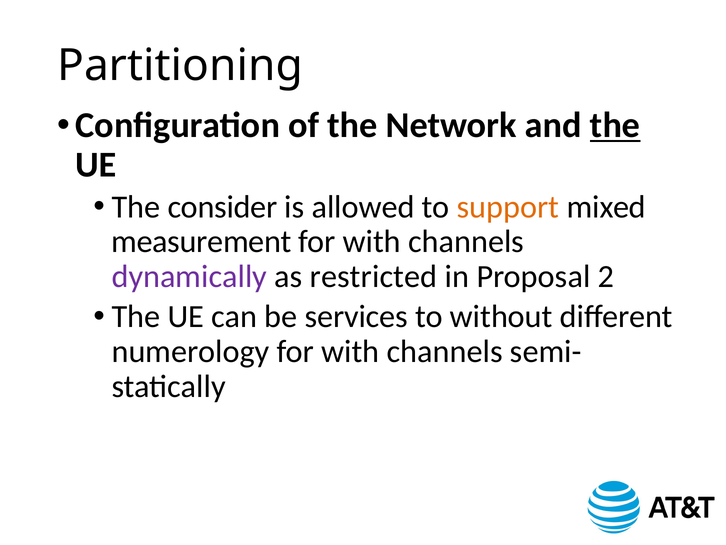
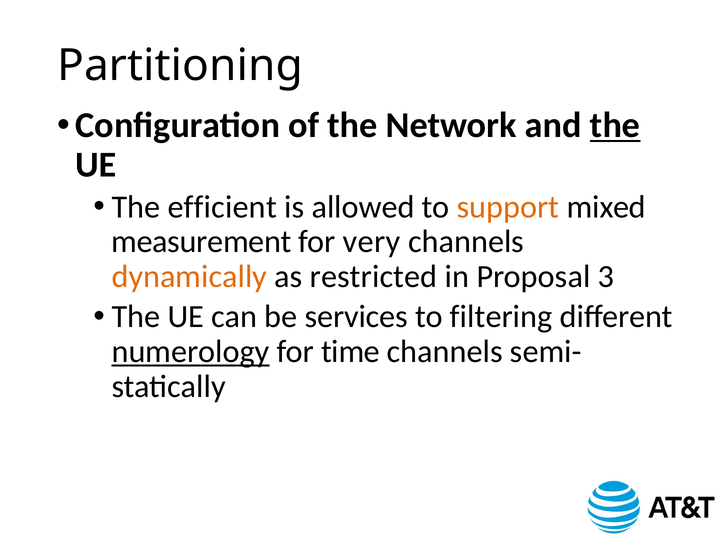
consider: consider -> efficient
with at (372, 242): with -> very
dynamically colour: purple -> orange
2: 2 -> 3
without: without -> filtering
numerology underline: none -> present
with at (350, 351): with -> time
